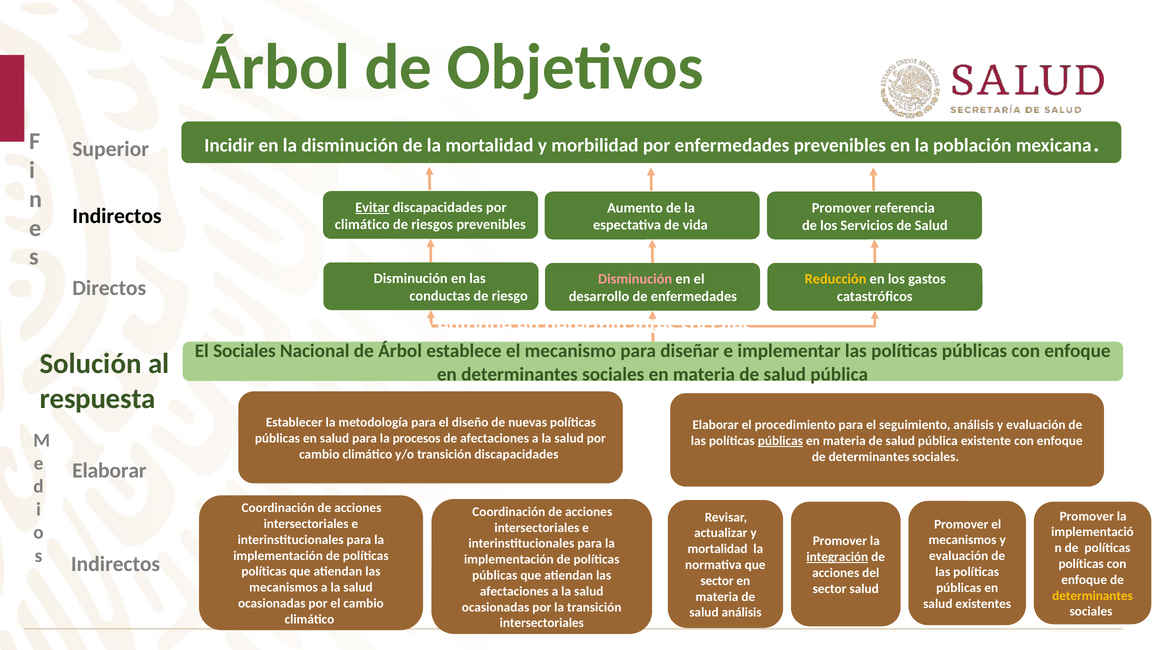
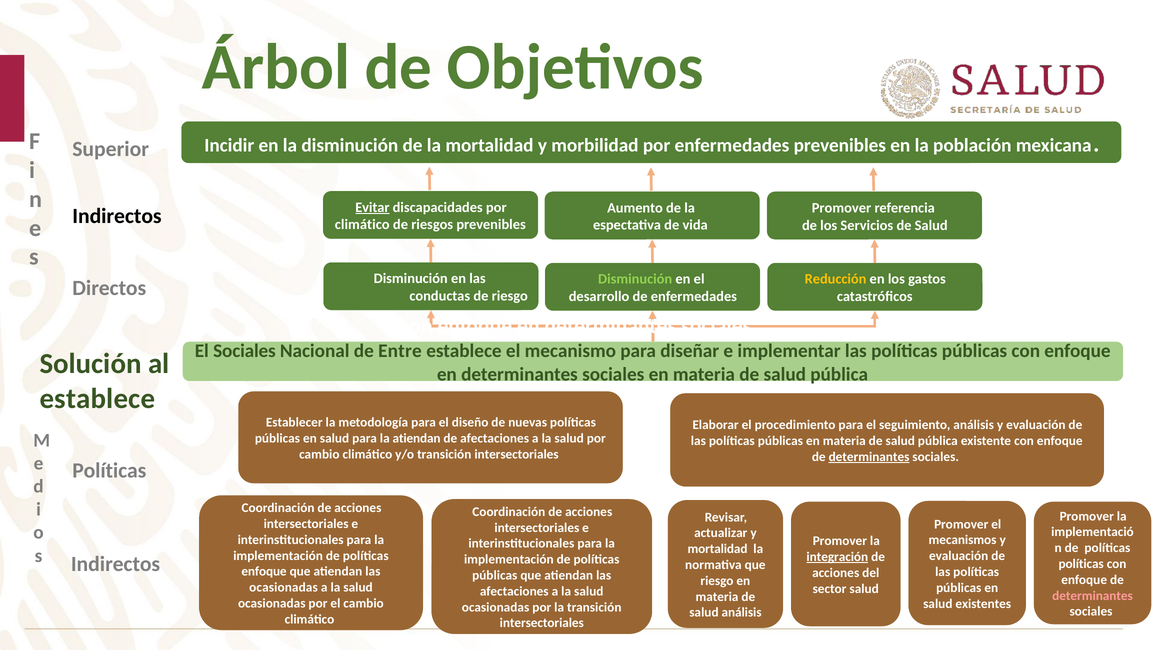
Disminución at (635, 279) colour: pink -> light green
de Árbol: Árbol -> Entre
respuesta at (98, 399): respuesta -> establece
la procesos: procesos -> atiendan
públicas at (780, 441) underline: present -> none
y/o transición discapacidades: discapacidades -> intersectoriales
determinantes at (869, 457) underline: none -> present
Elaborar at (109, 471): Elaborar -> Políticas
políticas at (264, 572): políticas -> enfoque
sector at (717, 581): sector -> riesgo
mecanismos at (284, 588): mecanismos -> ocasionadas
determinantes at (1093, 596) colour: yellow -> pink
